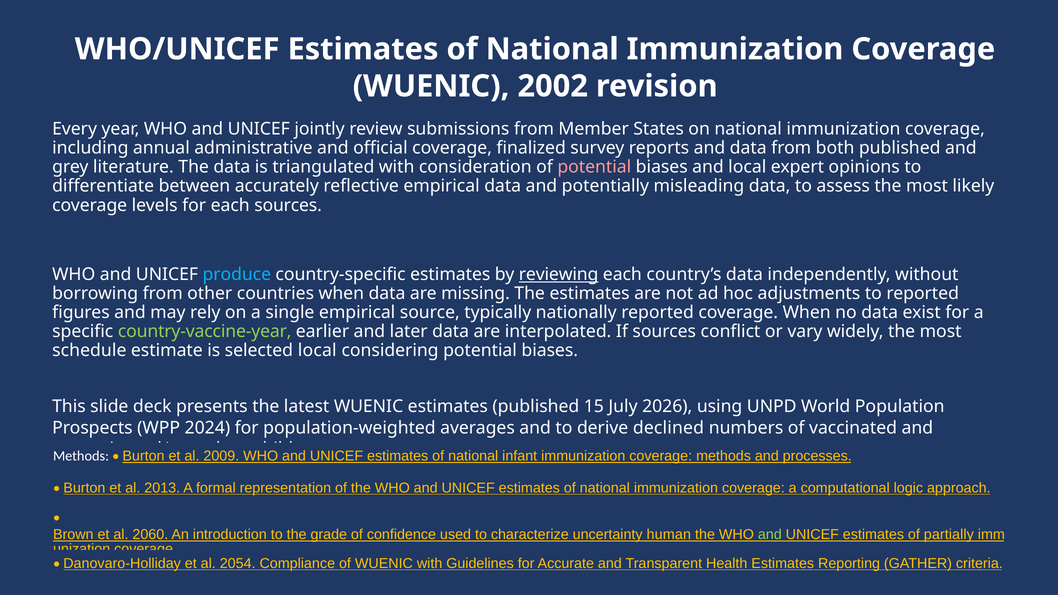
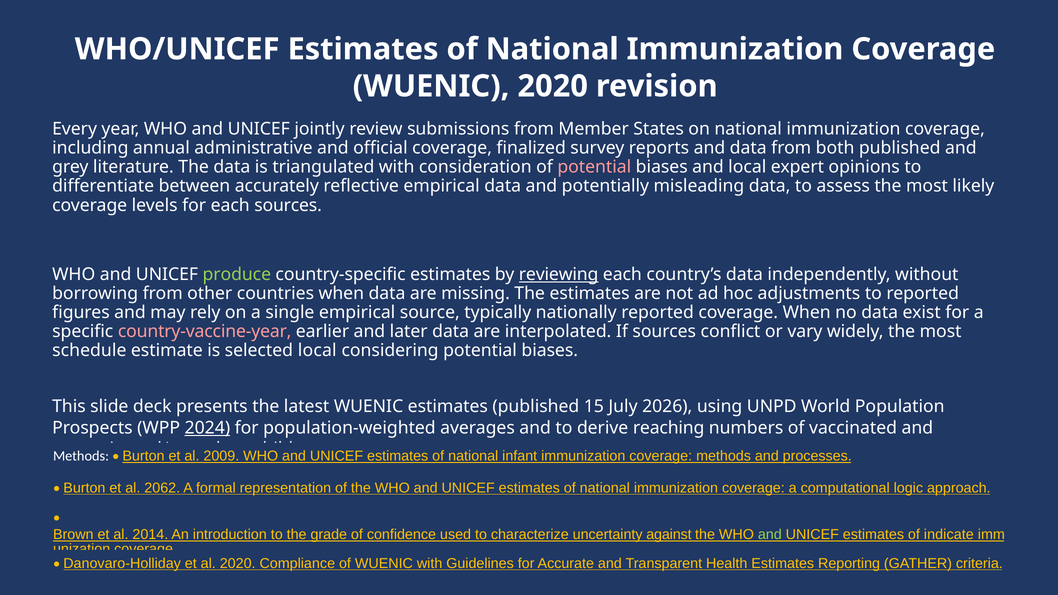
WUENIC 2002: 2002 -> 2020
produce colour: light blue -> light green
country-vaccine-year colour: light green -> pink
2024 underline: none -> present
declined: declined -> reaching
2013: 2013 -> 2062
2060: 2060 -> 2014
human: human -> against
partially: partially -> indicate
al 2054: 2054 -> 2020
